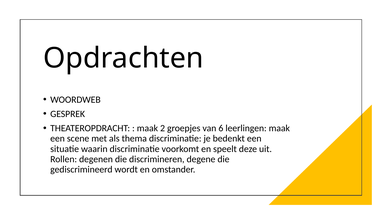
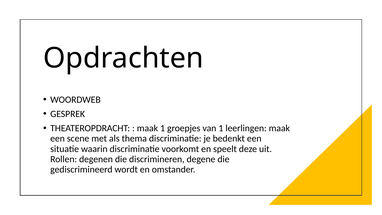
maak 2: 2 -> 1
van 6: 6 -> 1
